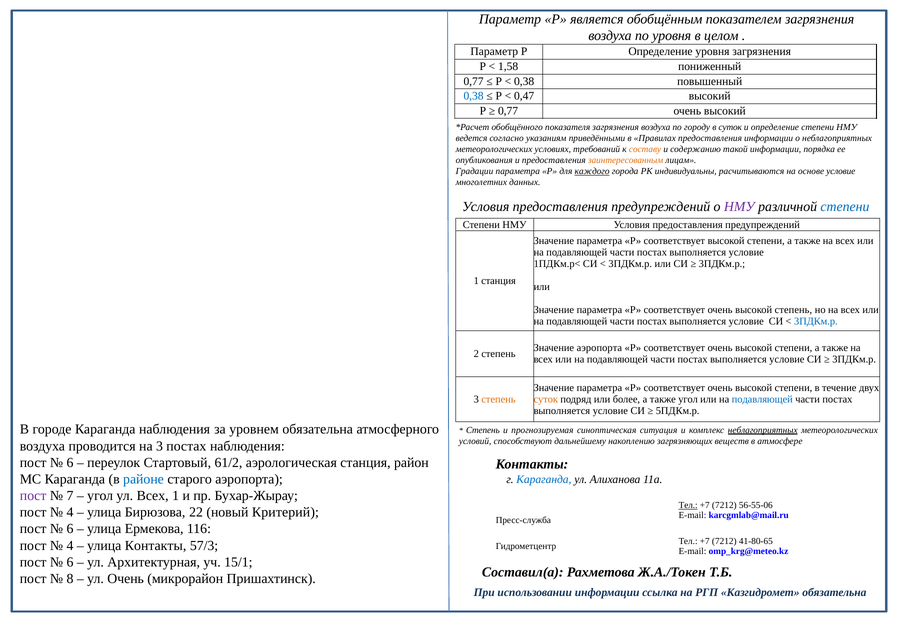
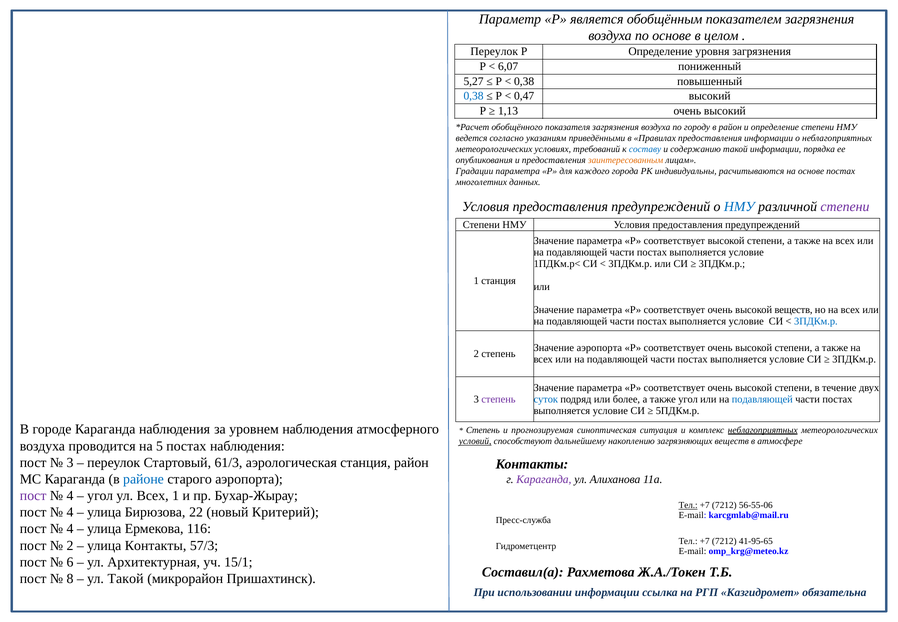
по уровня: уровня -> основе
Параметр at (494, 52): Параметр -> Переулок
1,58: 1,58 -> 6,07
0,77 at (474, 81): 0,77 -> 5,27
0,77 at (508, 111): 0,77 -> 1,13
в суток: суток -> район
составу colour: orange -> blue
каждого underline: present -> none
основе условие: условие -> постах
НМУ at (739, 207) colour: purple -> blue
степени at (845, 207) colour: blue -> purple
высокой степень: степень -> веществ
степень at (498, 399) colour: orange -> purple
суток at (546, 399) colour: orange -> blue
уровнем обязательна: обязательна -> наблюдения
условий underline: none -> present
на 3: 3 -> 5
6 at (70, 462): 6 -> 3
61/2: 61/2 -> 61/3
Караганда at (544, 479) colour: blue -> purple
7 at (70, 495): 7 -> 4
6 at (70, 529): 6 -> 4
41-80-65: 41-80-65 -> 41-95-65
4 at (70, 545): 4 -> 2
ул Очень: Очень -> Такой
